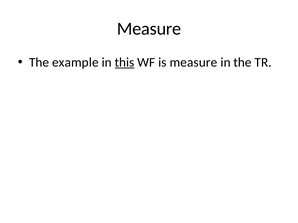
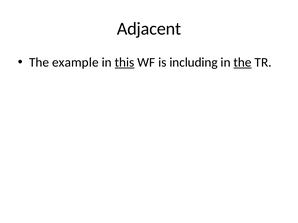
Measure at (149, 29): Measure -> Adjacent
is measure: measure -> including
the at (243, 63) underline: none -> present
